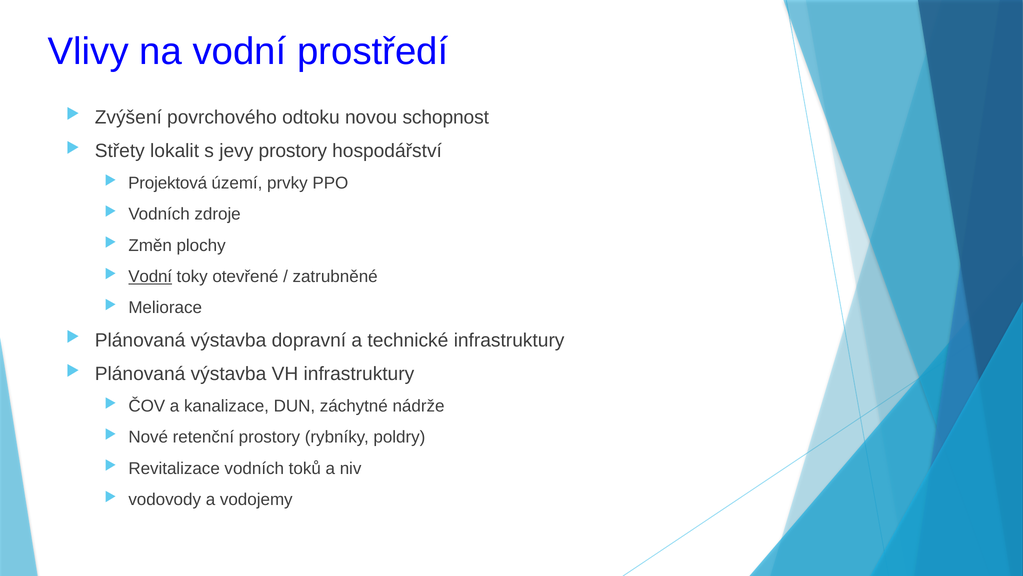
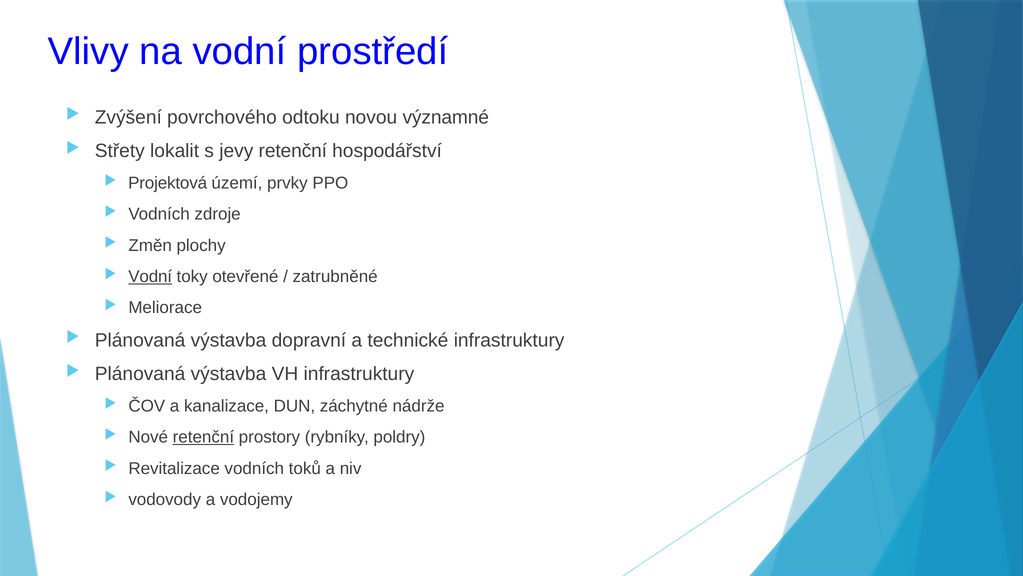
schopnost: schopnost -> významné
jevy prostory: prostory -> retenční
retenční at (203, 437) underline: none -> present
